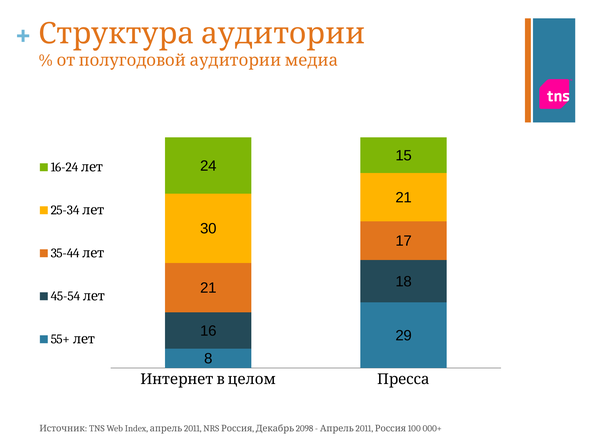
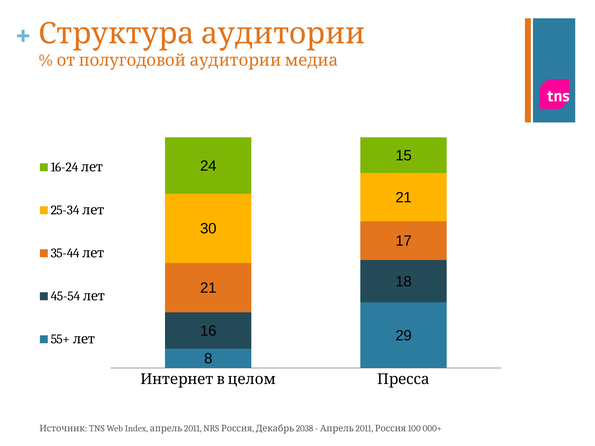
2098: 2098 -> 2038
